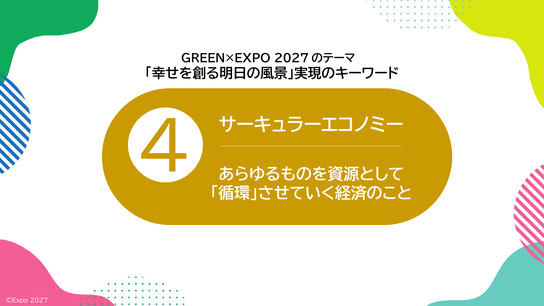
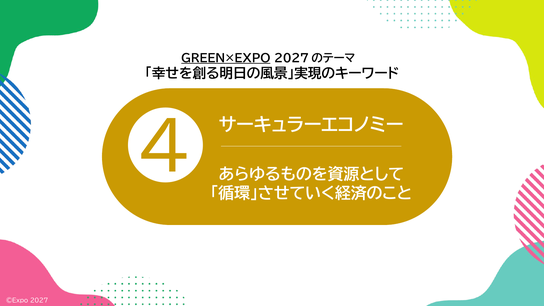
GREEN×EXPO underline: none -> present
